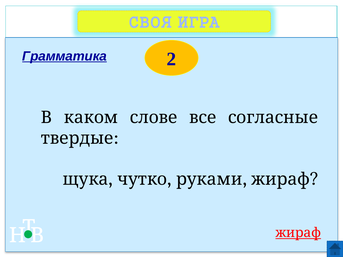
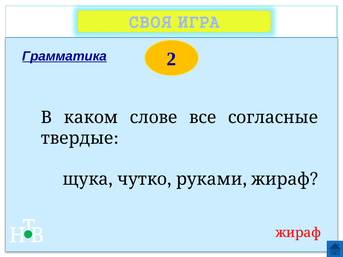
жираф at (298, 233) underline: present -> none
